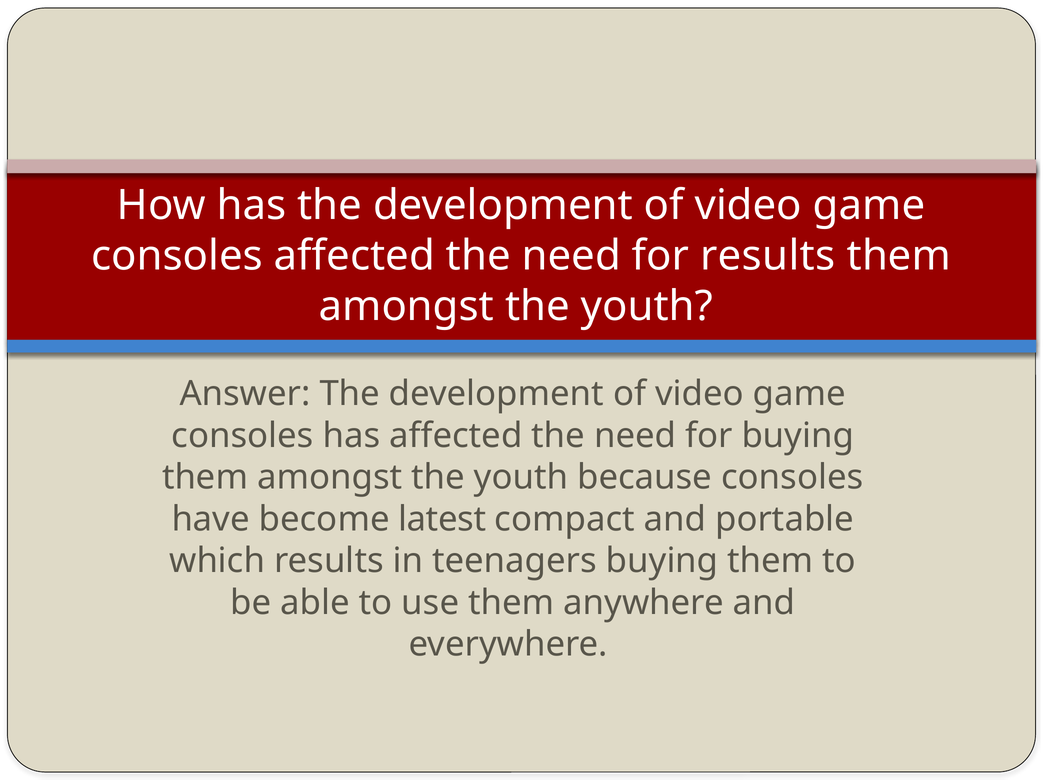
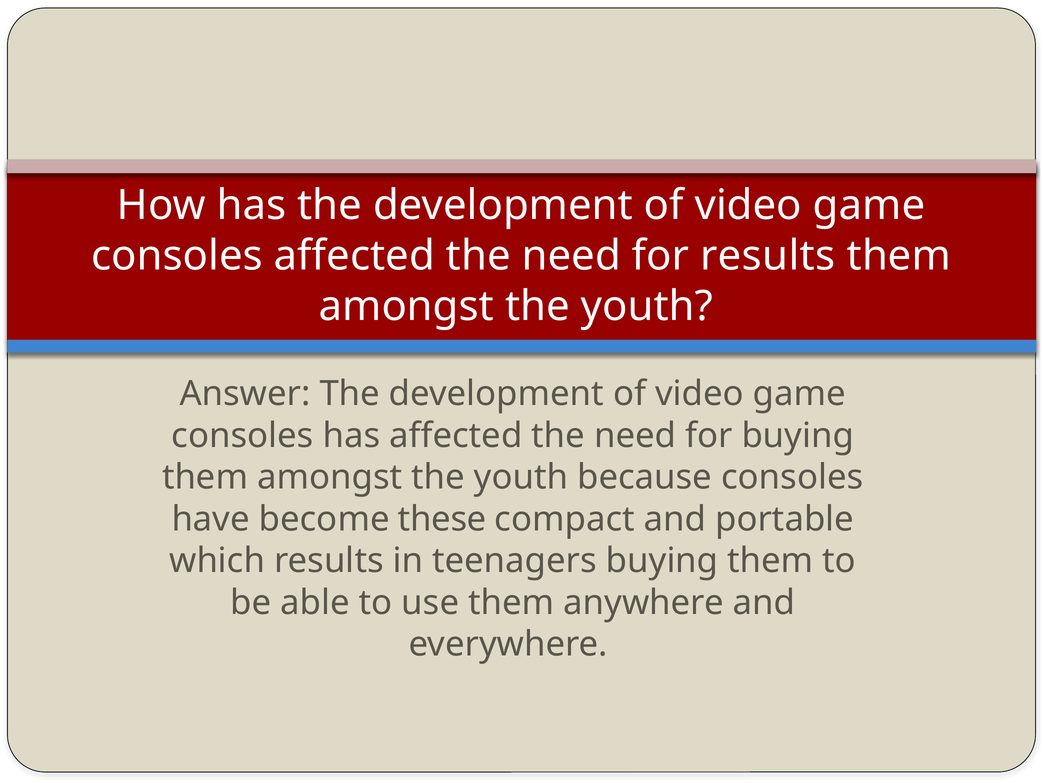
latest: latest -> these
